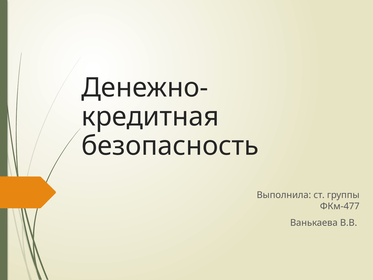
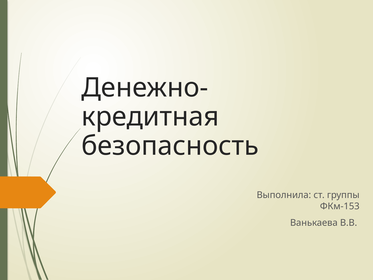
ФКм-477: ФКм-477 -> ФКм-153
